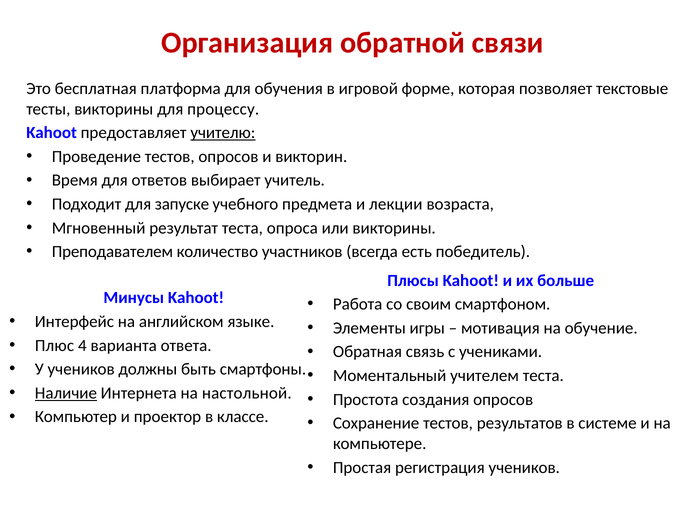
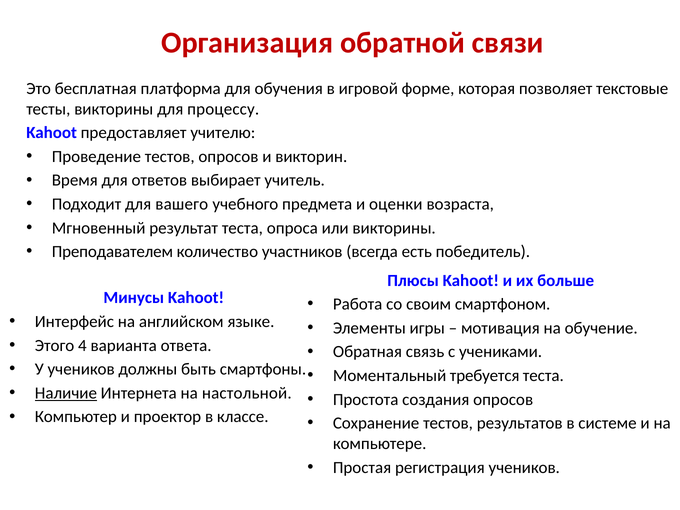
учителю underline: present -> none
запуске: запуске -> вашего
лекции: лекции -> оценки
Плюс: Плюс -> Этого
учителем: учителем -> требуется
